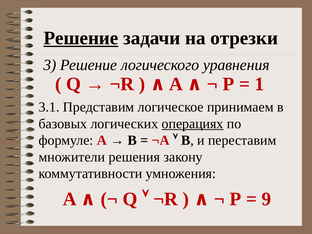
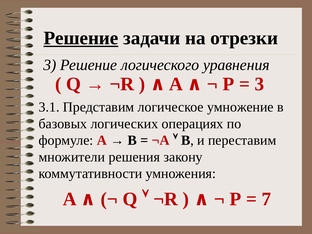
1 at (259, 84): 1 -> 3
принимаем: принимаем -> умножение
операциях underline: present -> none
9: 9 -> 7
